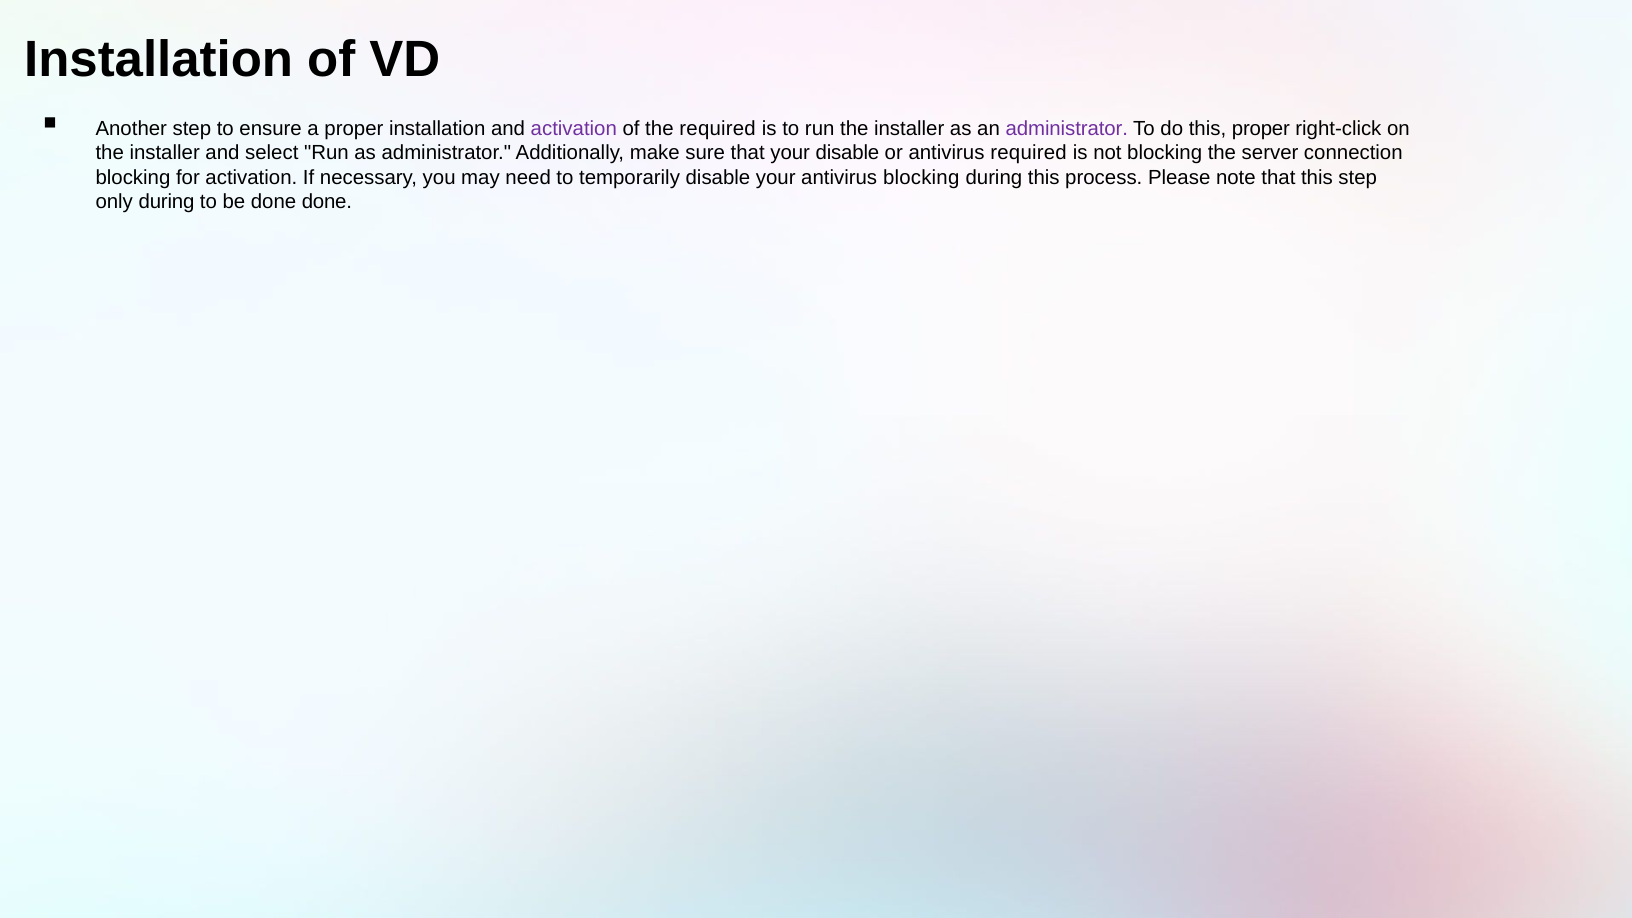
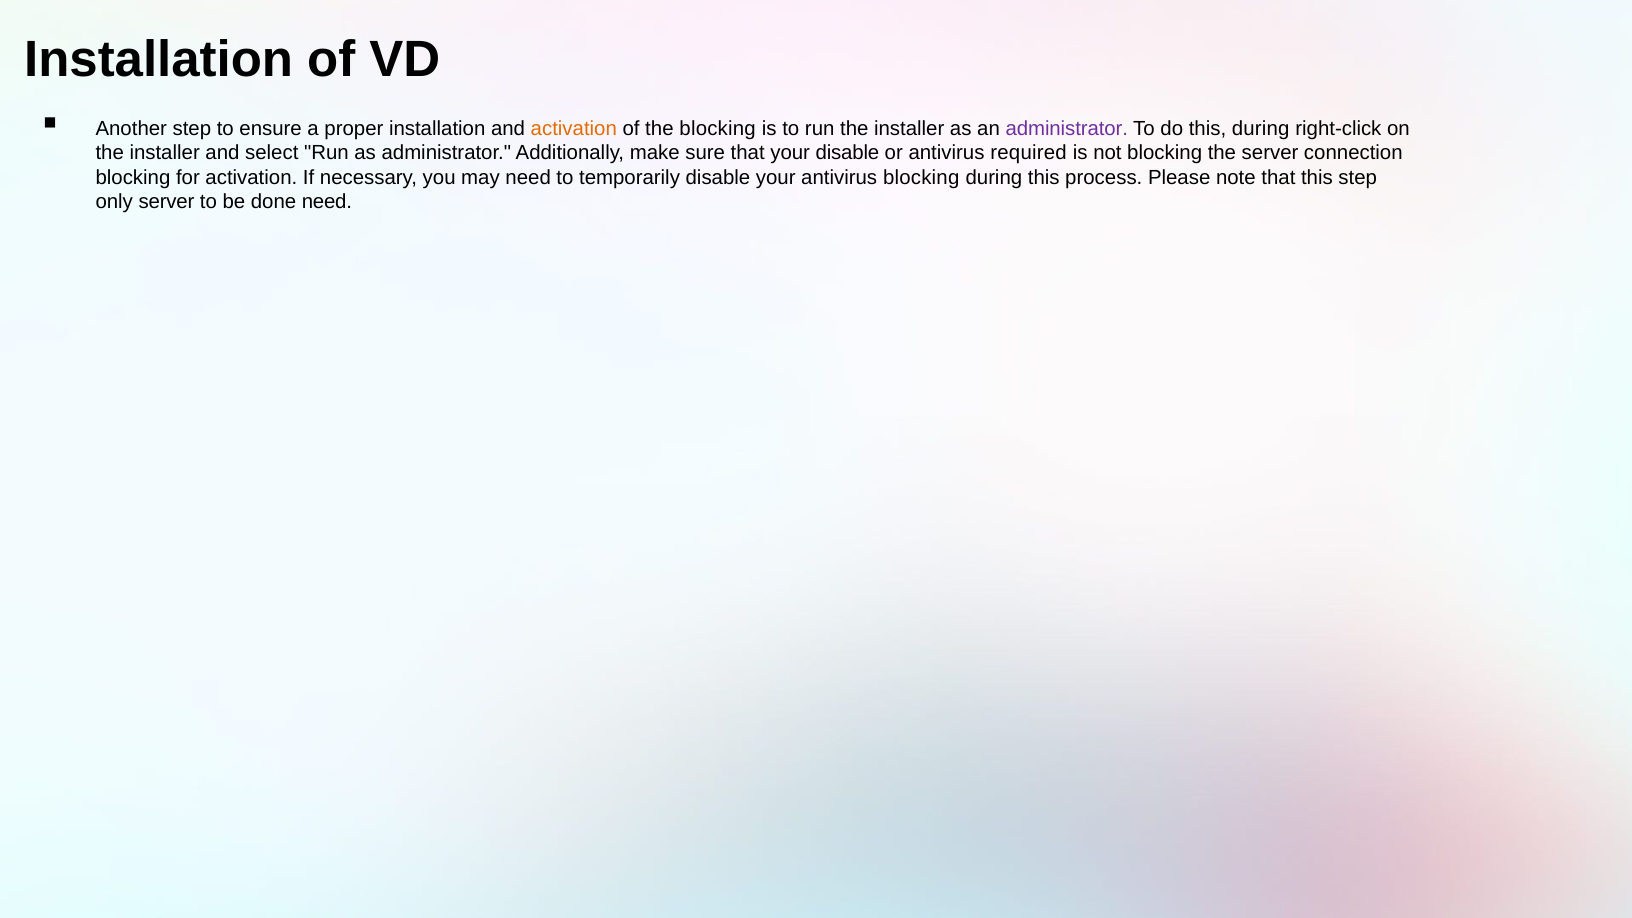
activation at (574, 129) colour: purple -> orange
the required: required -> blocking
this proper: proper -> during
only during: during -> server
done done: done -> need
